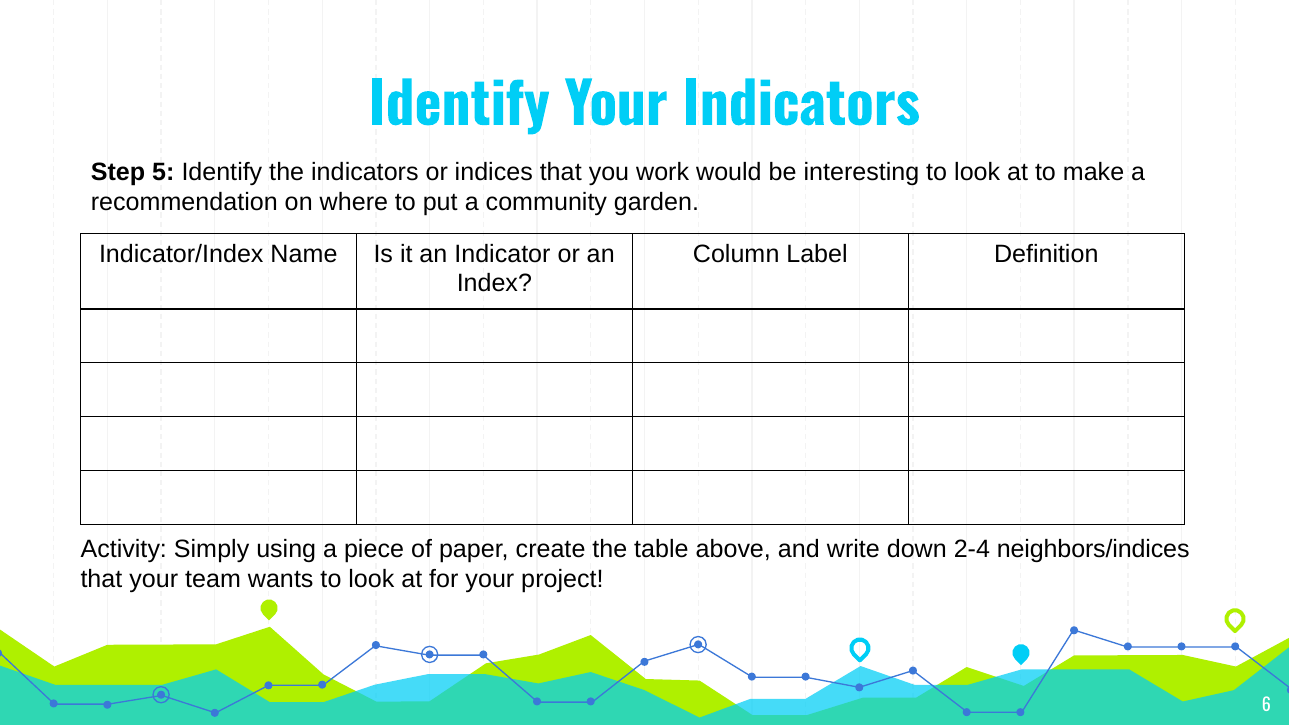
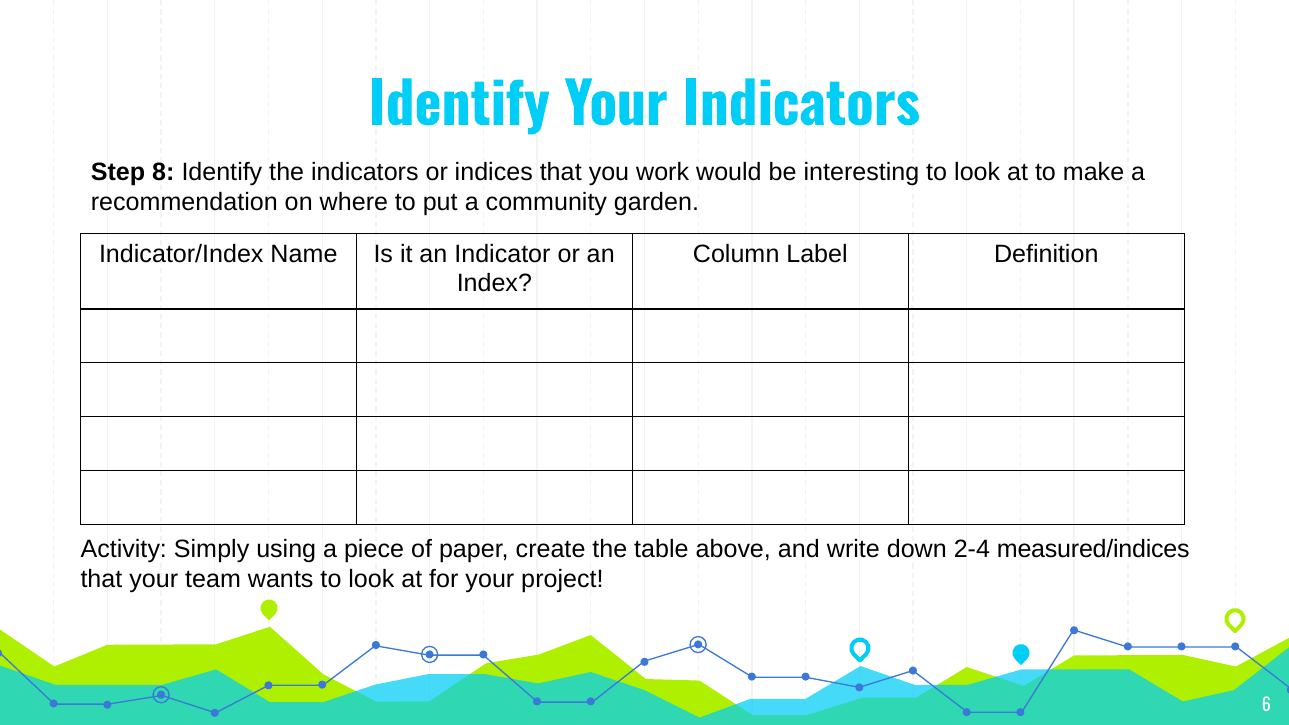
5: 5 -> 8
neighbors/indices: neighbors/indices -> measured/indices
